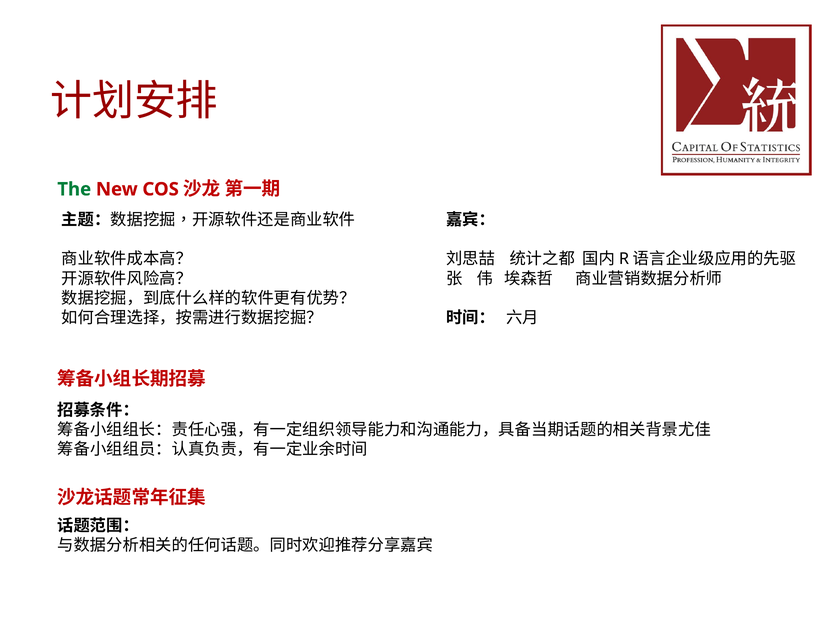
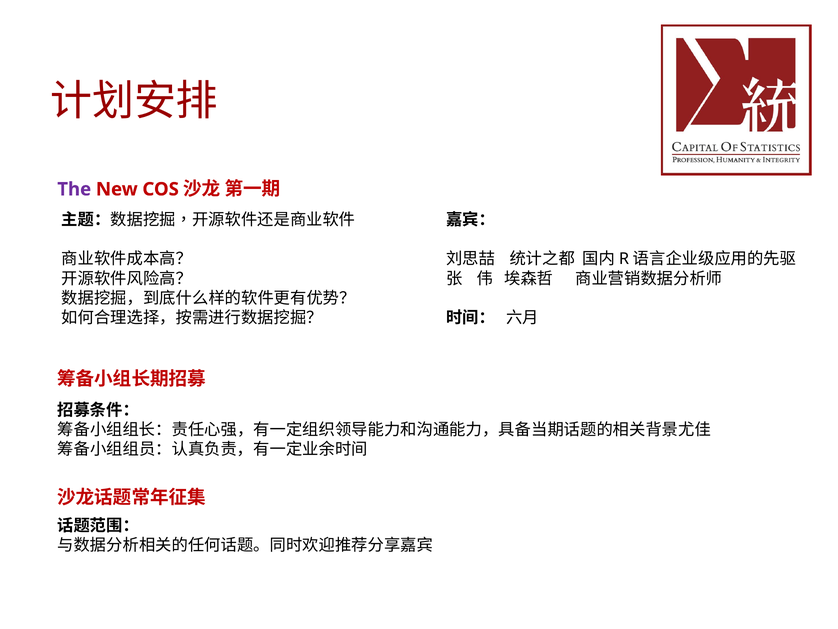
The colour: green -> purple
